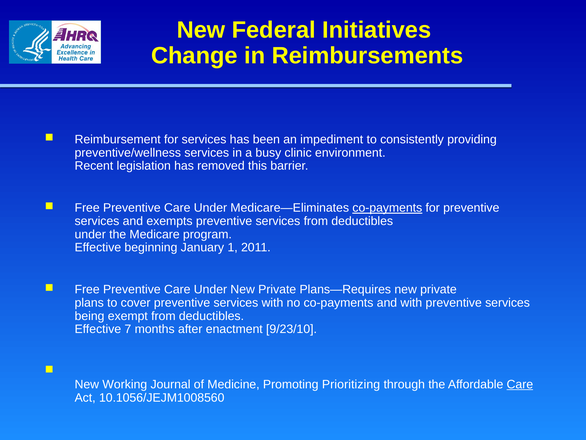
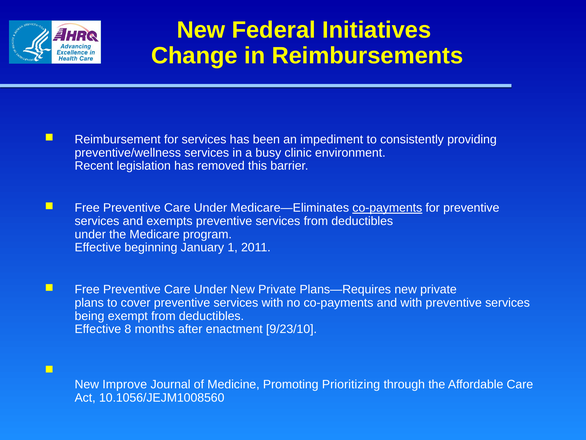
7: 7 -> 8
Working: Working -> Improve
Care at (520, 384) underline: present -> none
